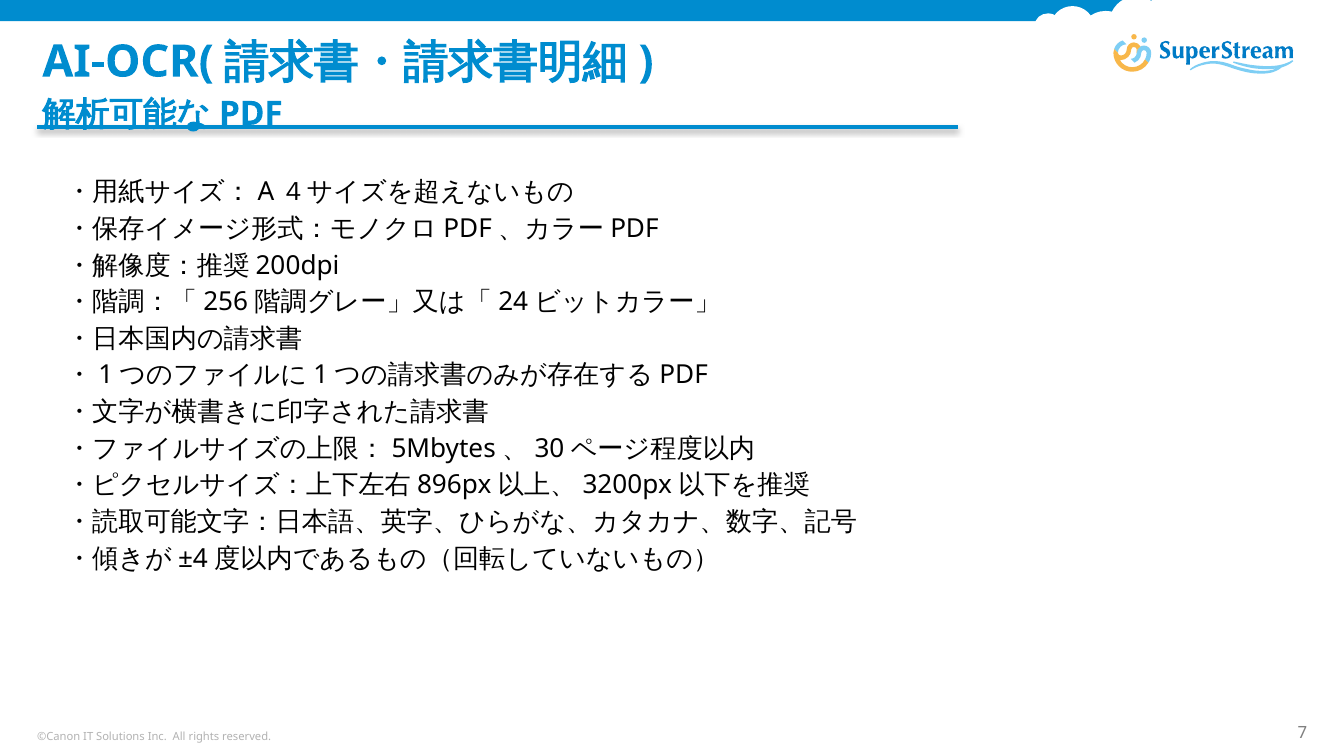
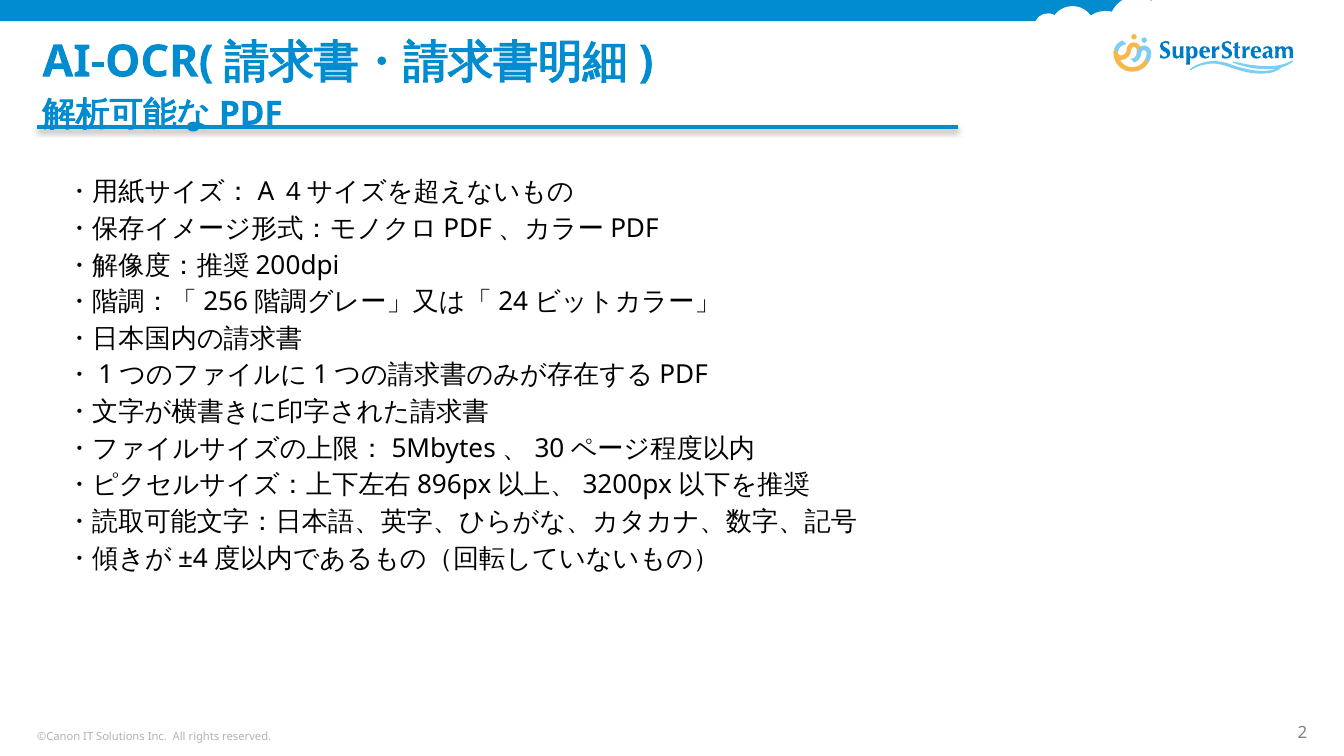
7: 7 -> 2
